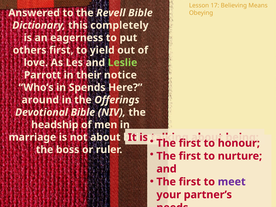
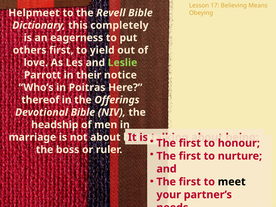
Answered: Answered -> Helpmeet
Spends: Spends -> Poitras
around: around -> thereof
meet colour: purple -> black
